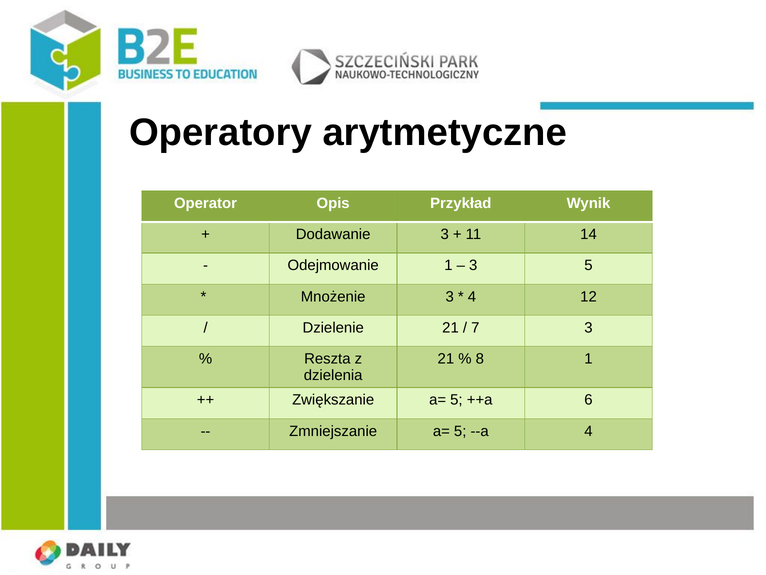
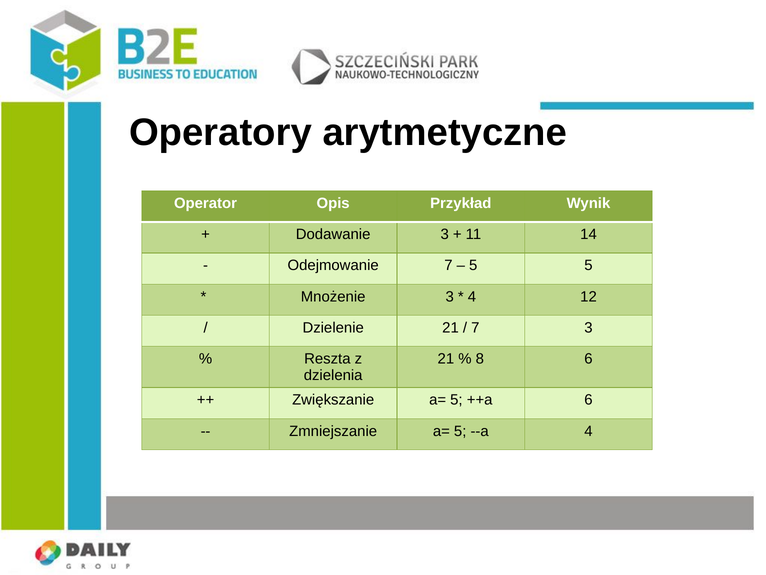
Odejmowanie 1: 1 -> 7
3 at (473, 265): 3 -> 5
8 1: 1 -> 6
